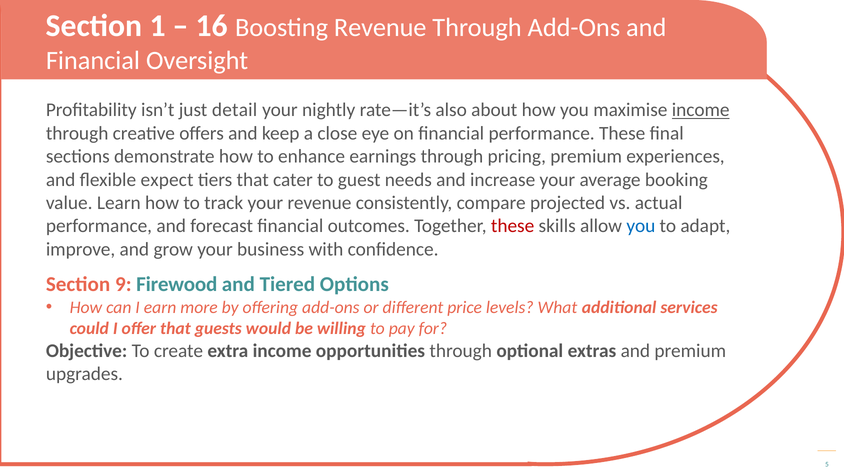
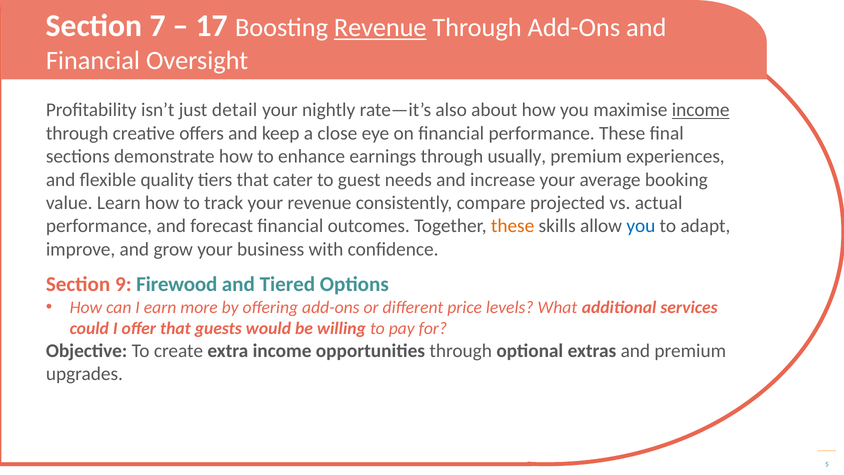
1: 1 -> 7
16: 16 -> 17
Revenue at (380, 28) underline: none -> present
pricing: pricing -> usually
expect: expect -> quality
these at (513, 226) colour: red -> orange
